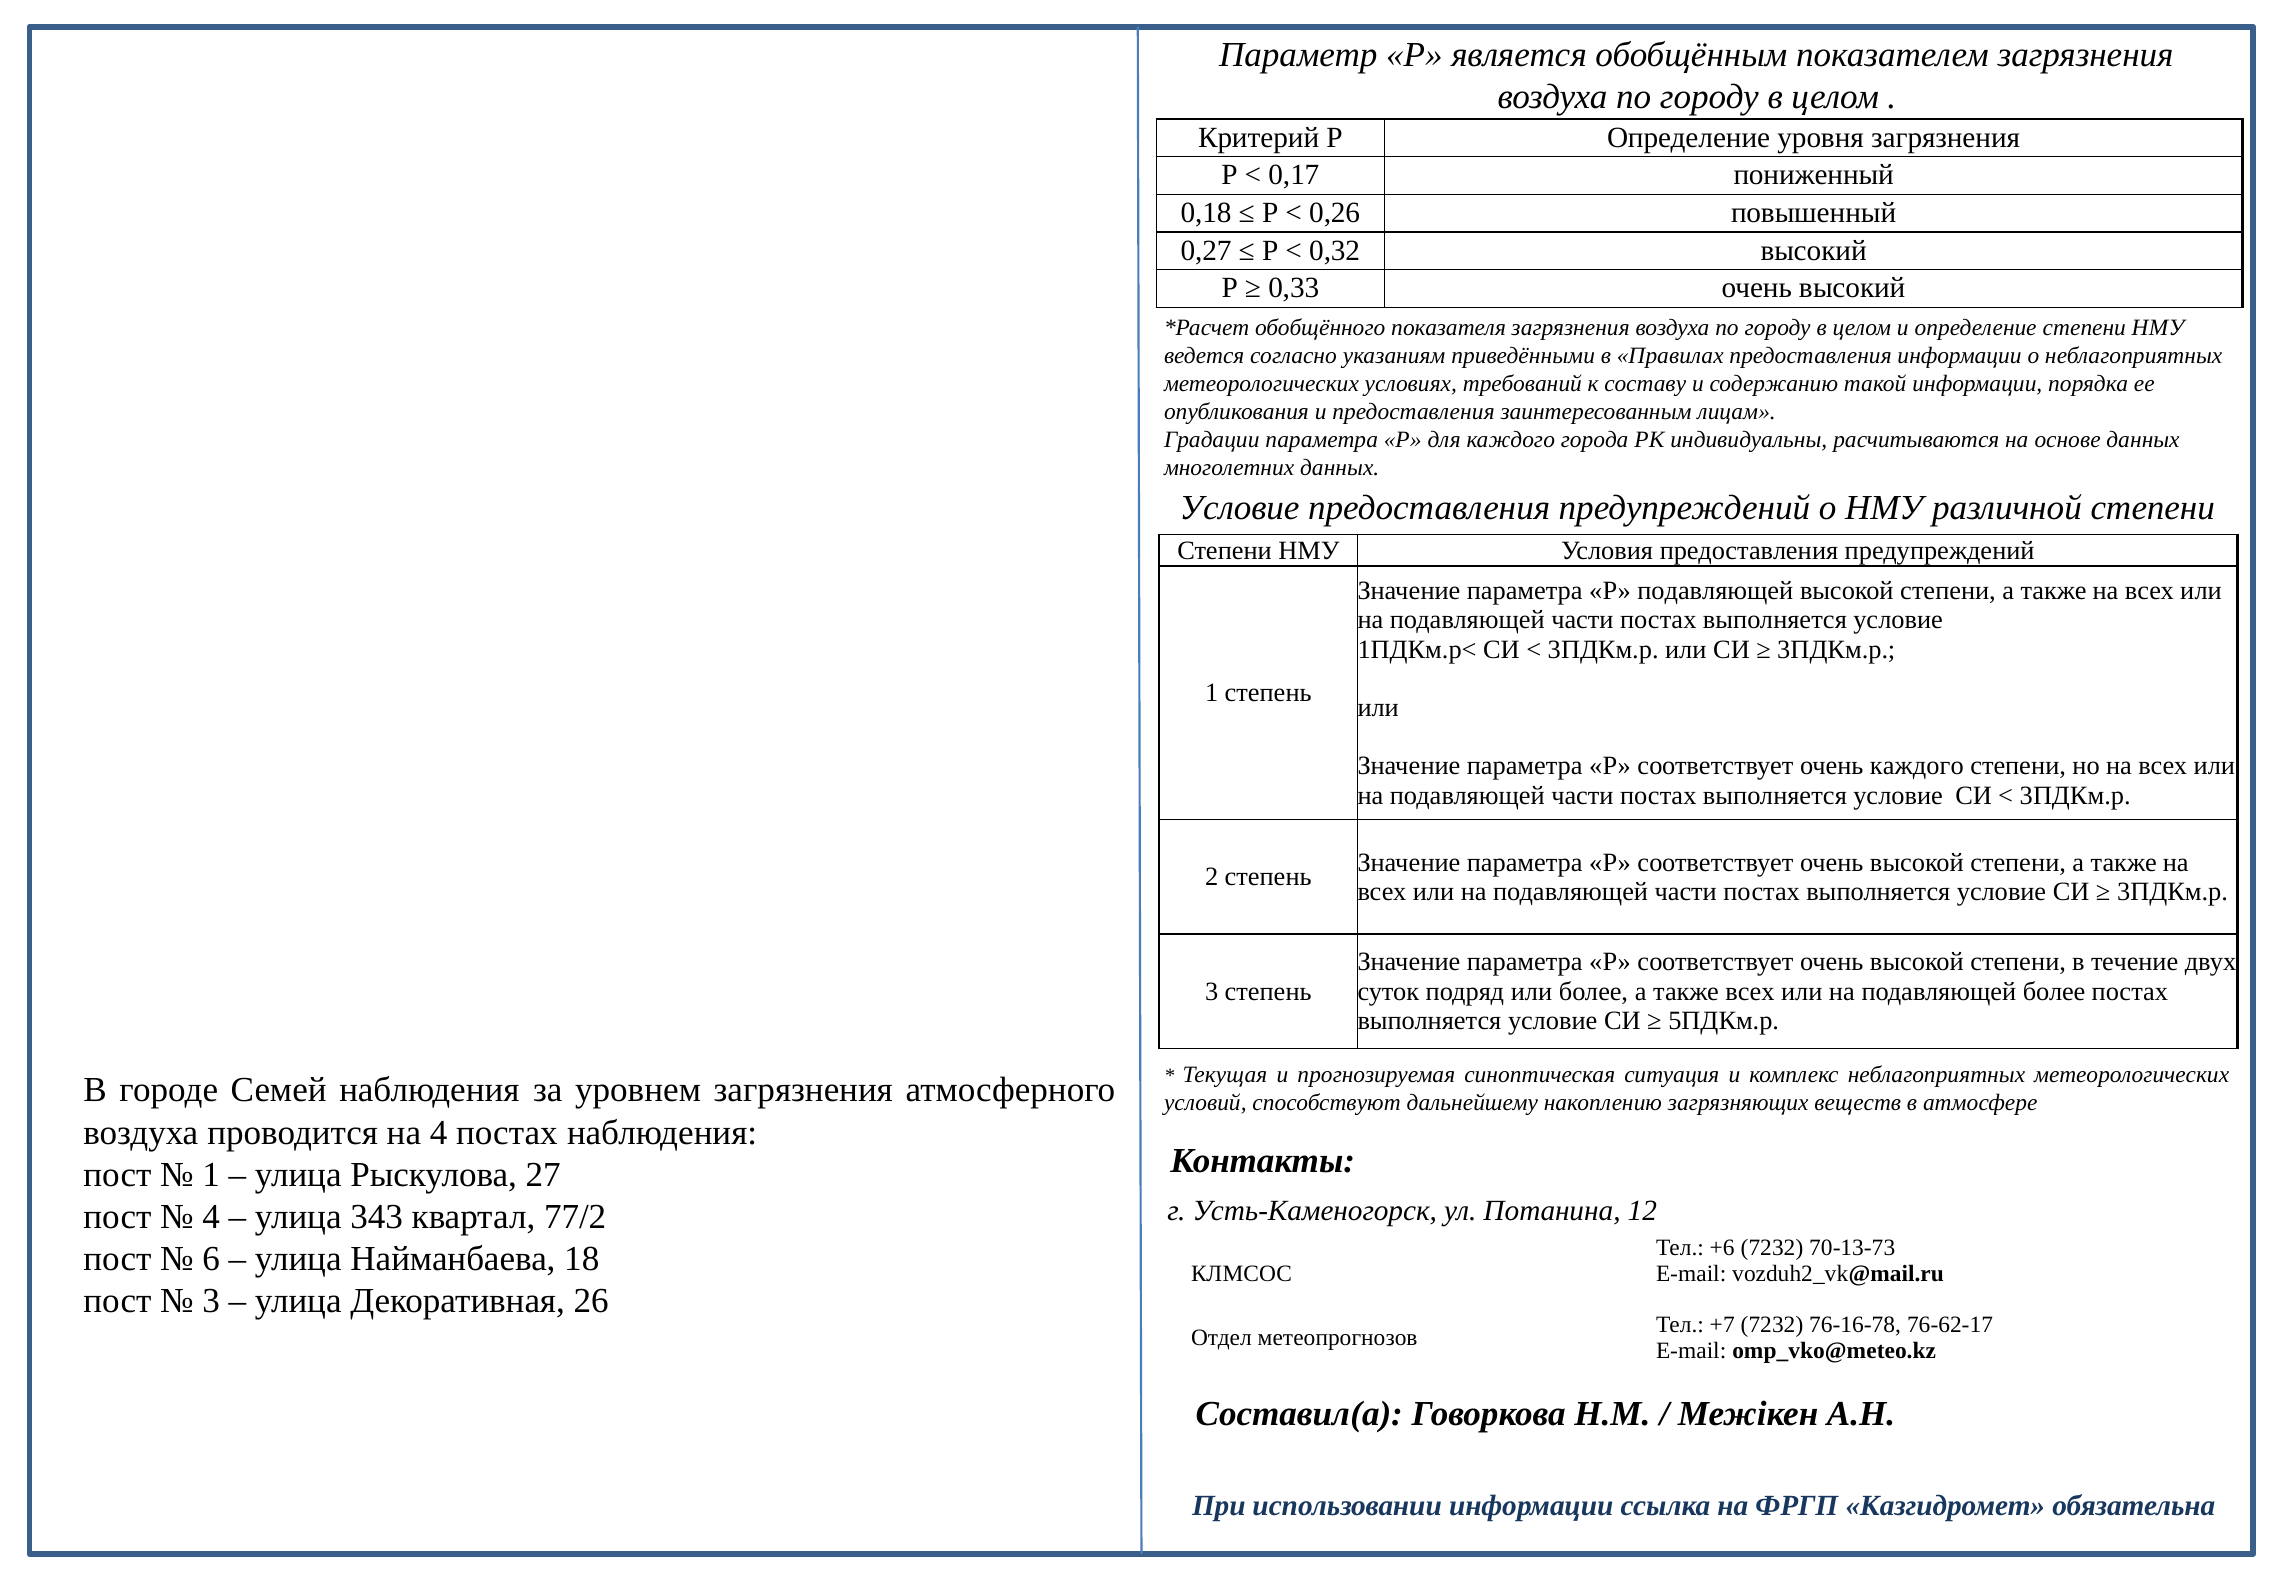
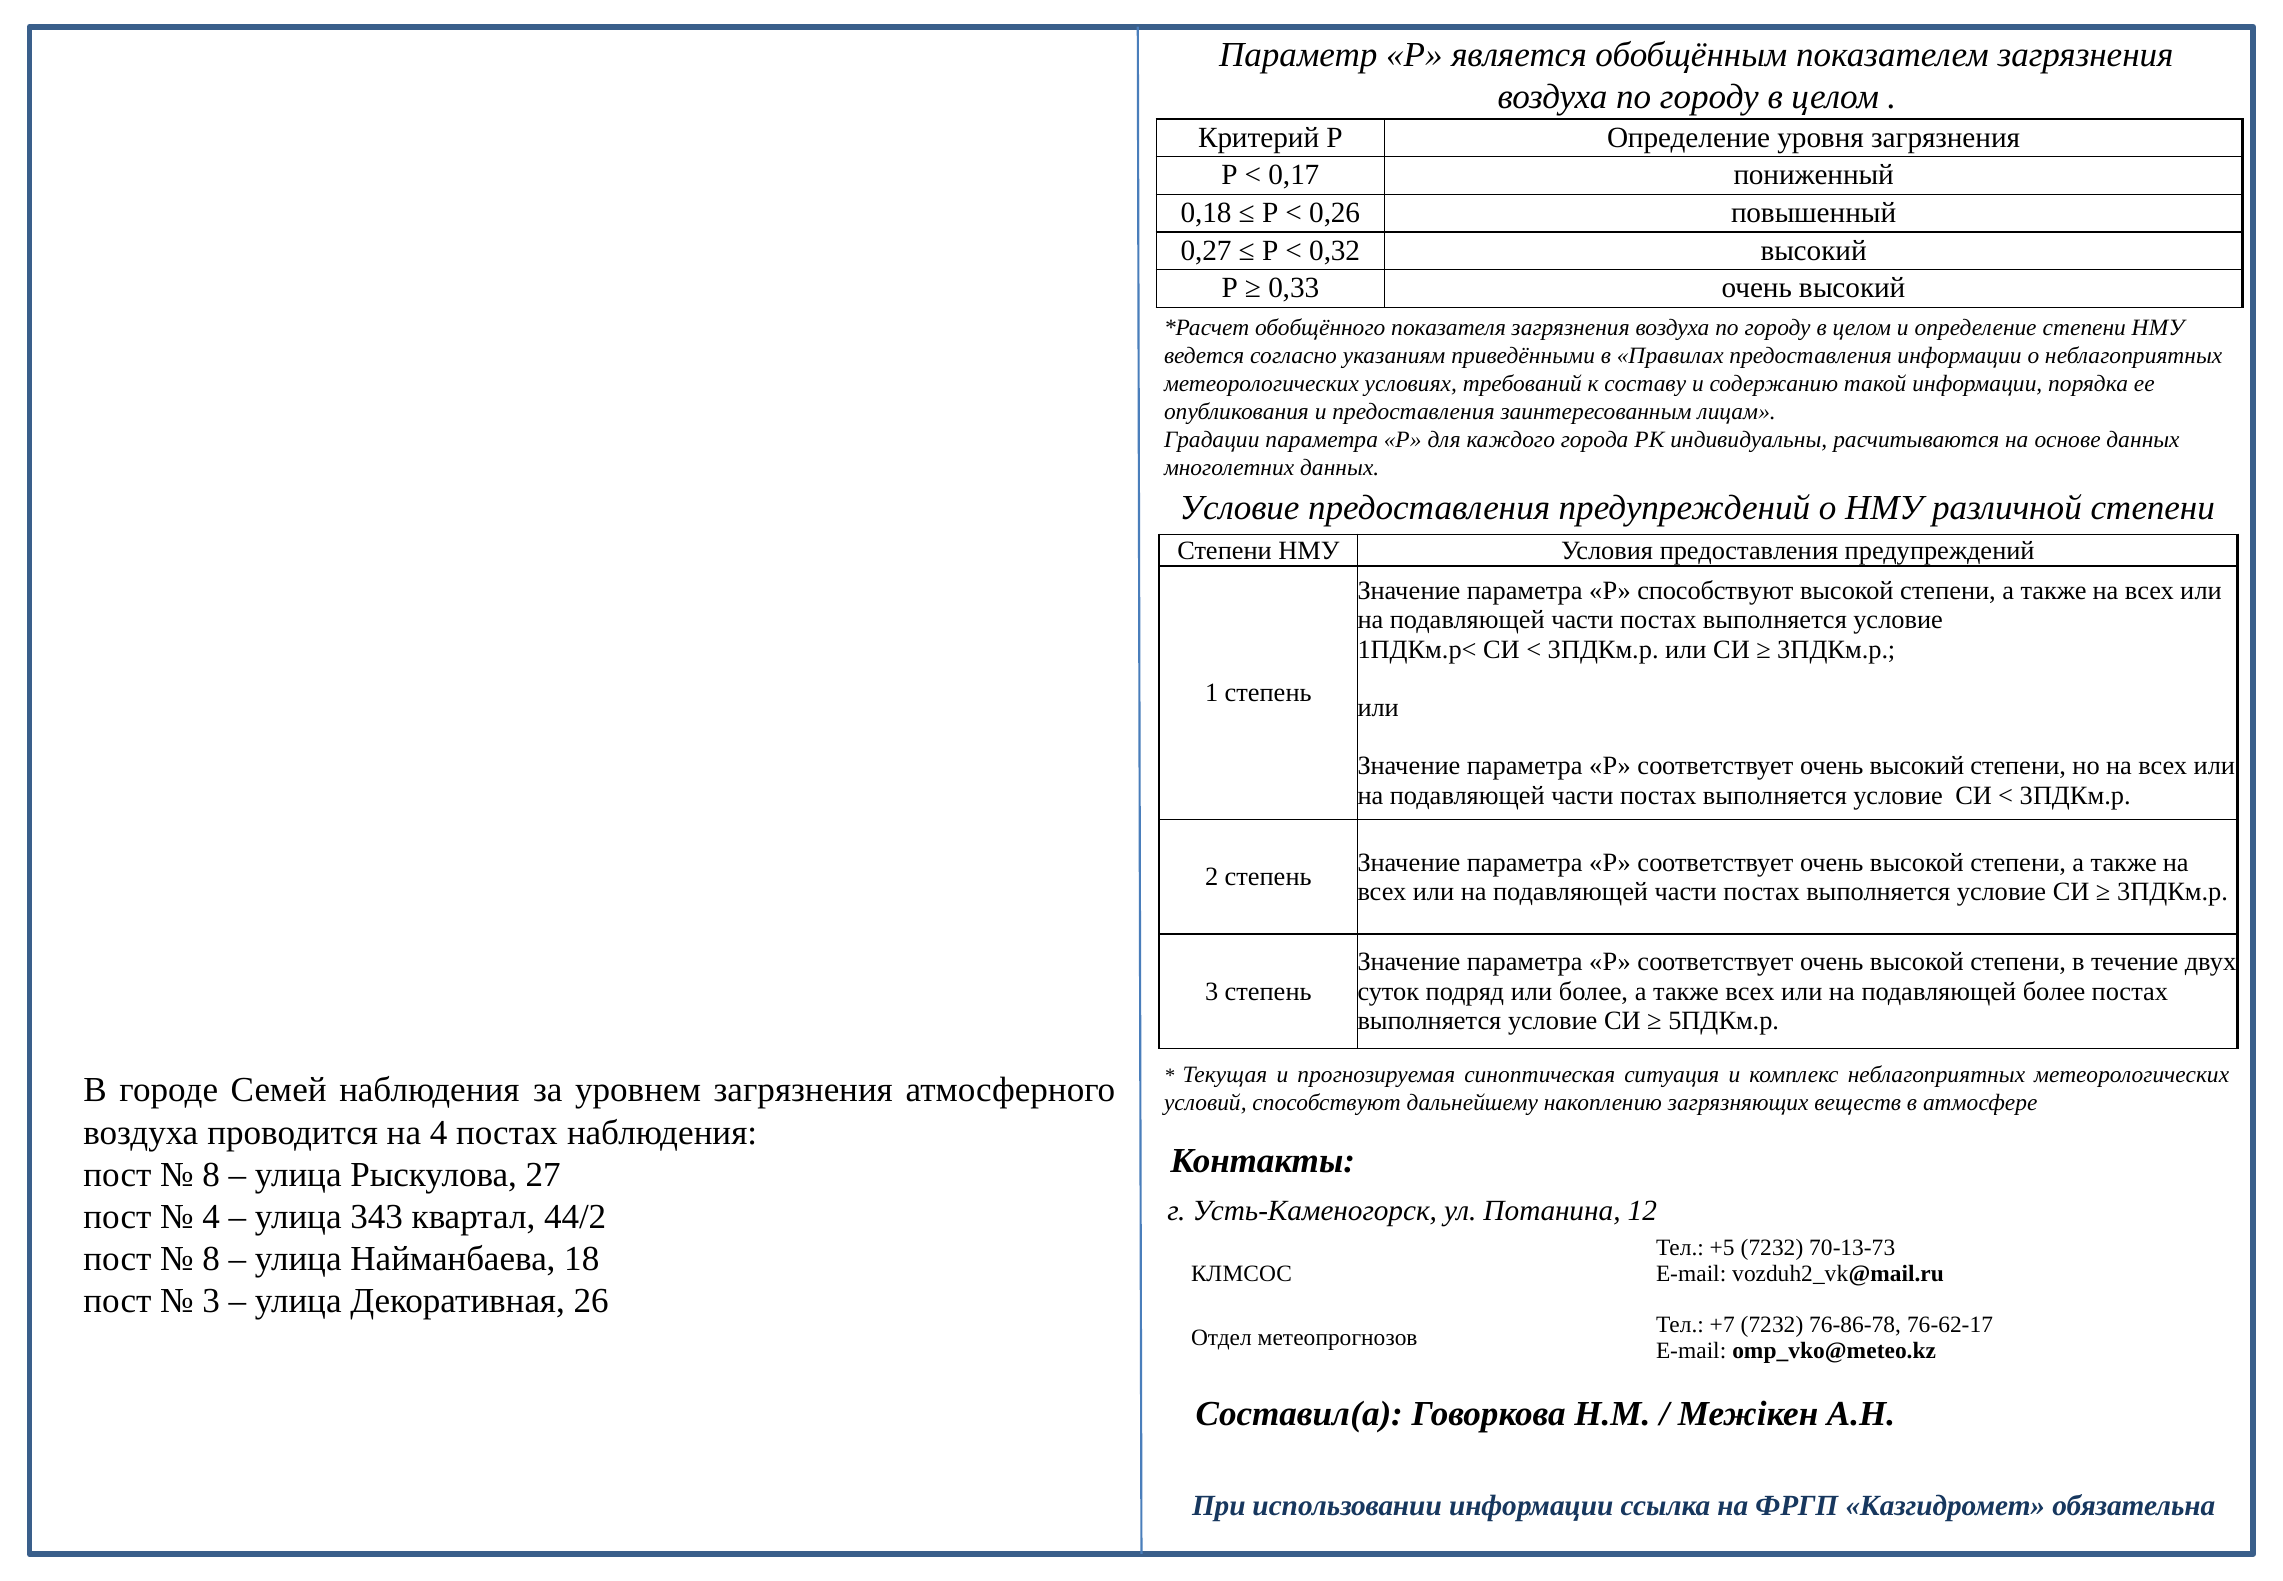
Р подавляющей: подавляющей -> способствуют
соответствует очень каждого: каждого -> высокий
1 at (211, 1174): 1 -> 8
77/2: 77/2 -> 44/2
+6: +6 -> +5
6 at (211, 1259): 6 -> 8
76-16-78: 76-16-78 -> 76-86-78
